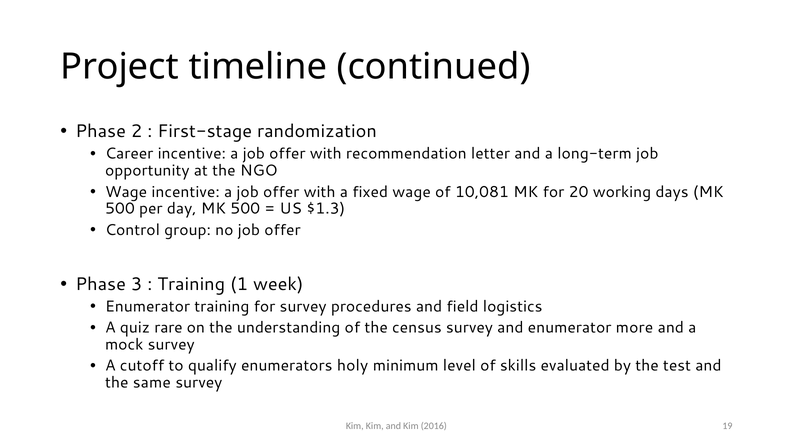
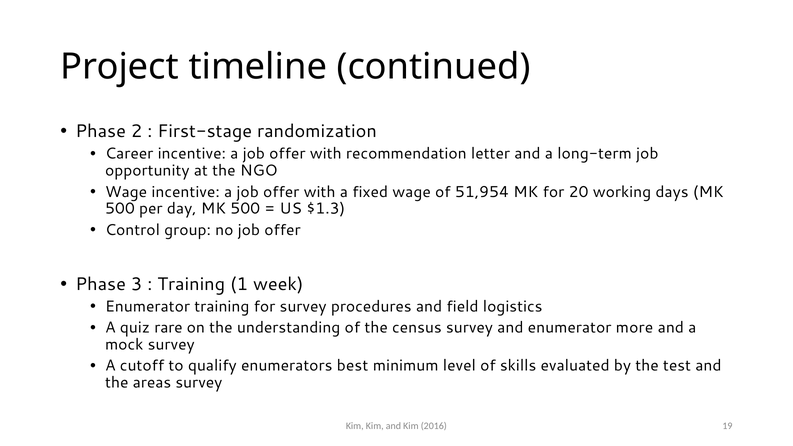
10,081: 10,081 -> 51,954
holy: holy -> best
same: same -> areas
